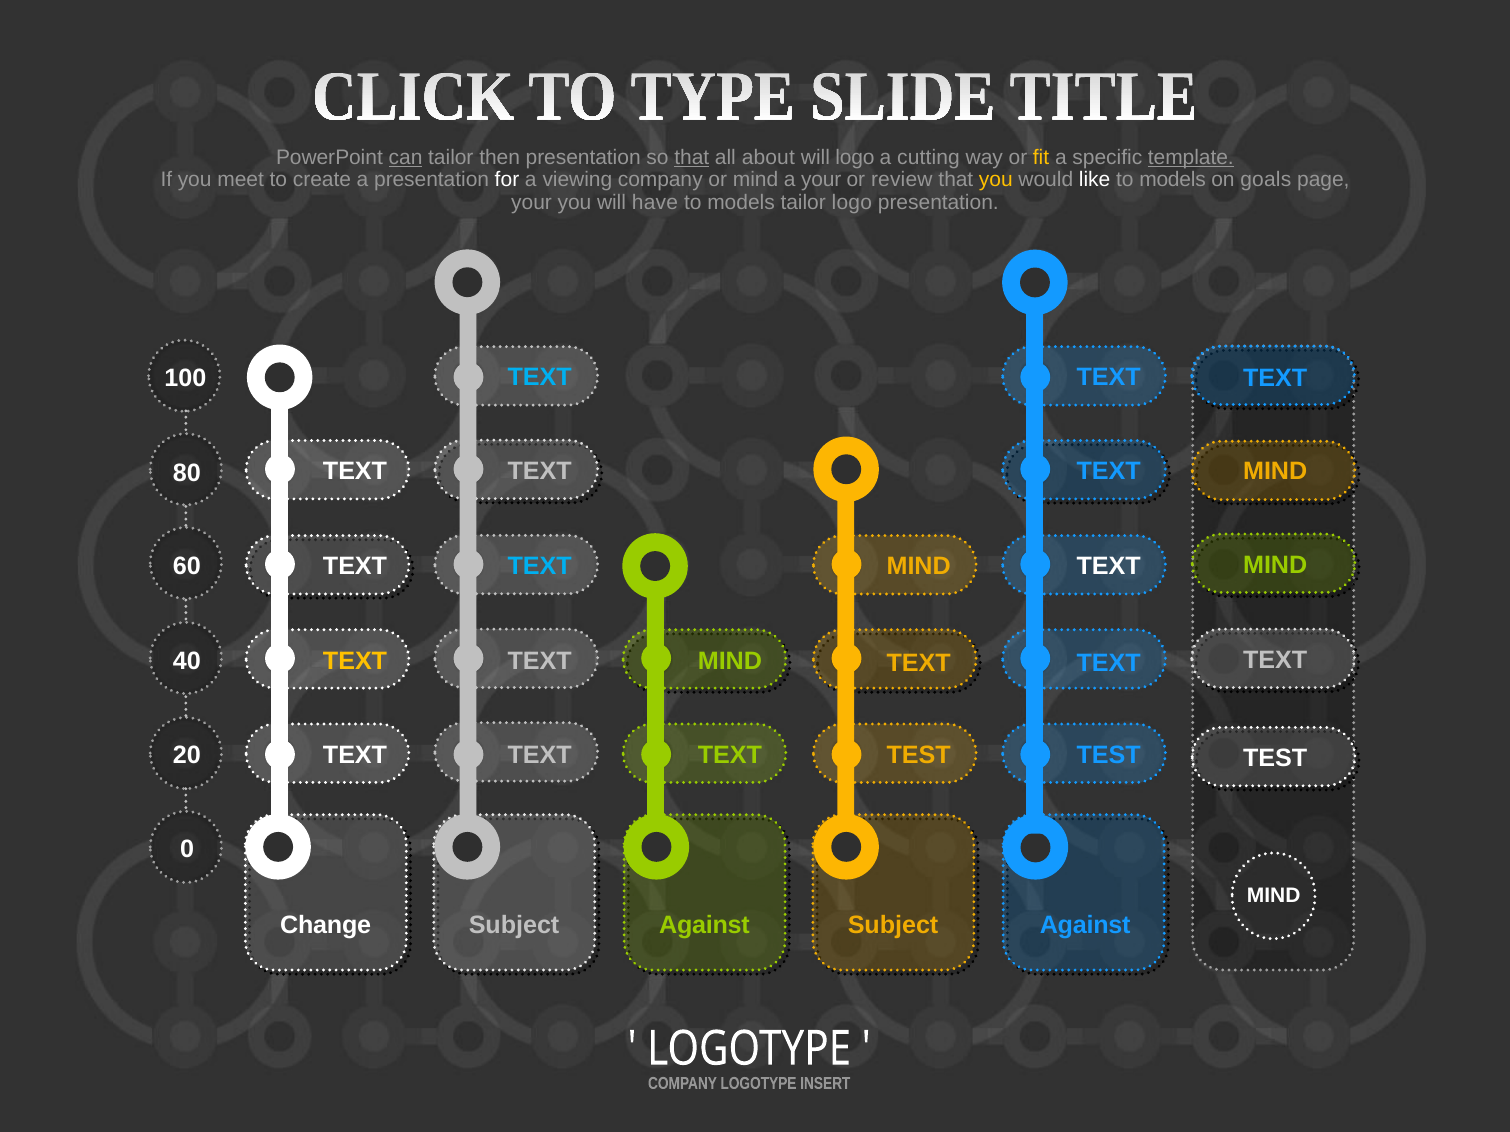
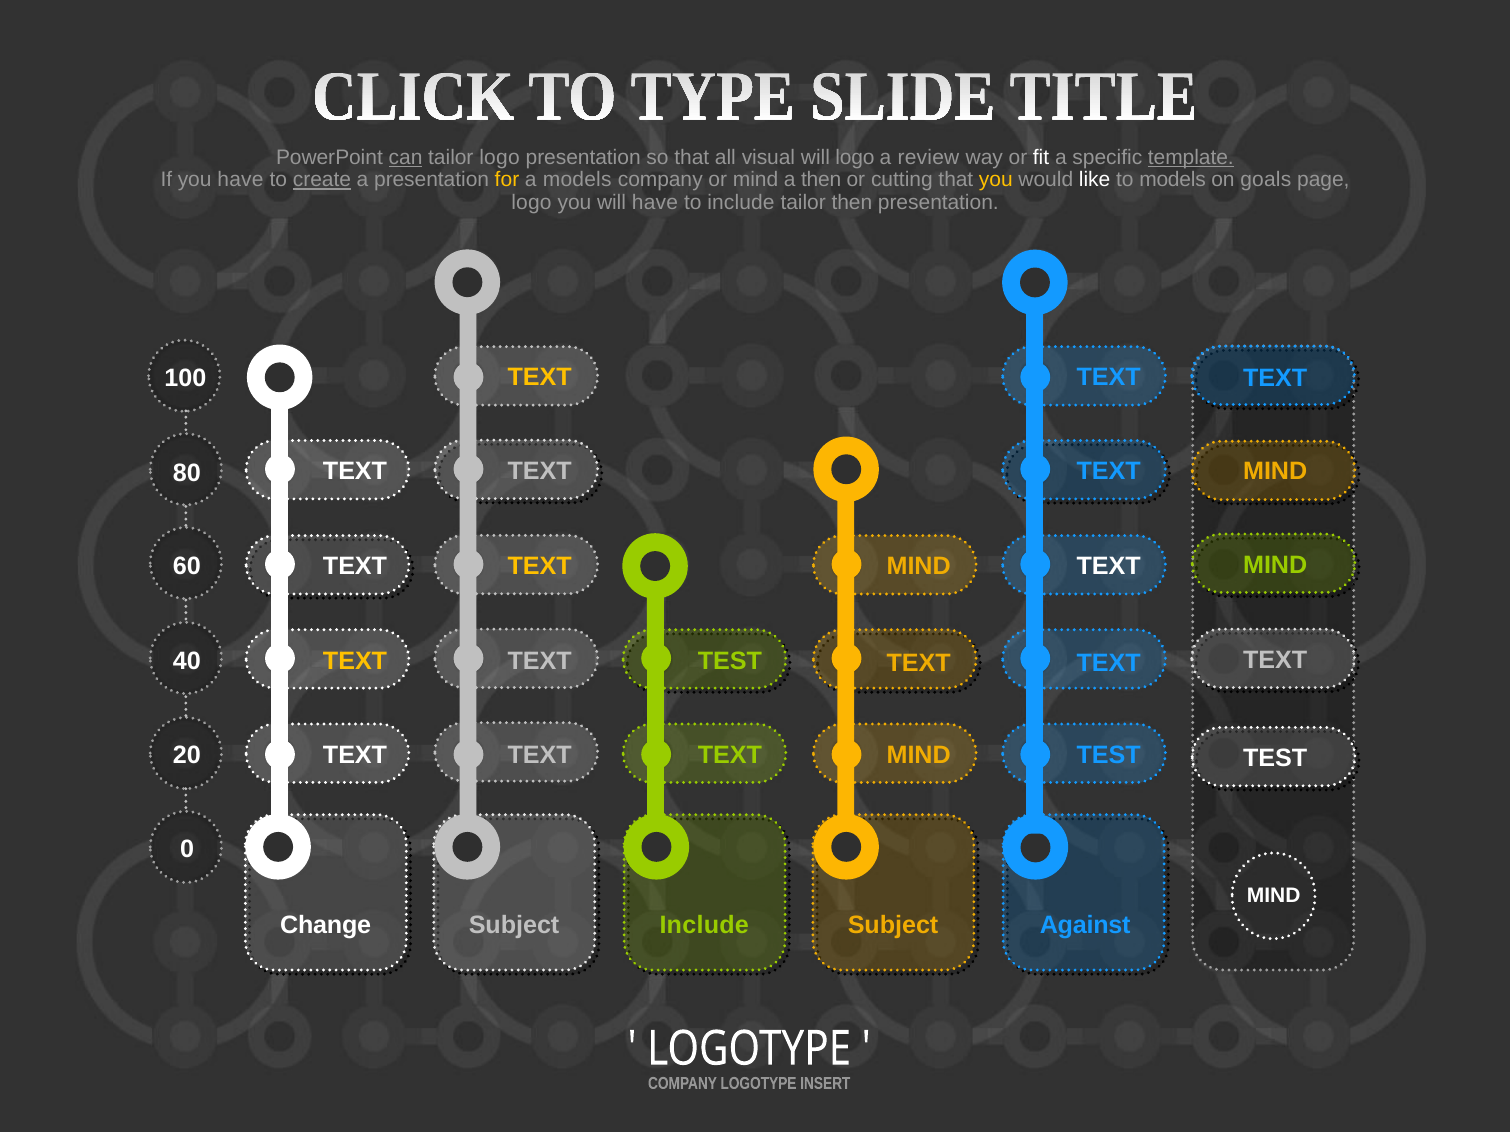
tailor then: then -> logo
that at (692, 157) underline: present -> none
about: about -> visual
cutting: cutting -> review
fit colour: yellow -> white
you meet: meet -> have
create underline: none -> present
for colour: white -> yellow
a viewing: viewing -> models
a your: your -> then
review: review -> cutting
your at (532, 203): your -> logo
models at (741, 203): models -> include
tailor logo: logo -> then
TEXT at (540, 378) colour: light blue -> yellow
TEXT at (540, 567) colour: light blue -> yellow
MIND at (730, 662): MIND -> TEST
TEST at (919, 755): TEST -> MIND
Against at (704, 926): Against -> Include
